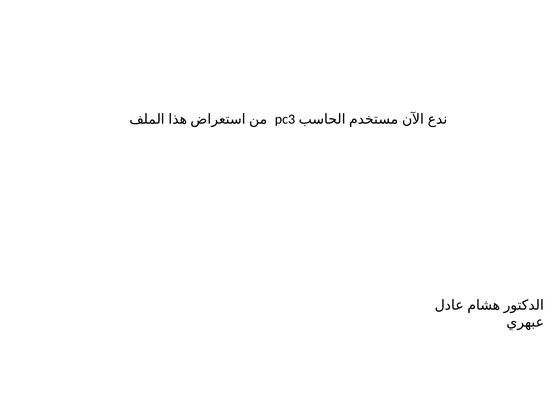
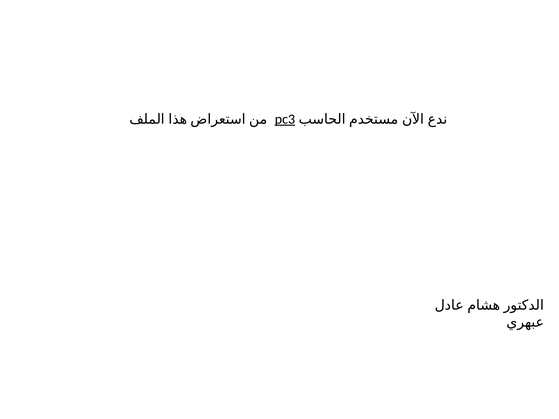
pc3 underline: none -> present
